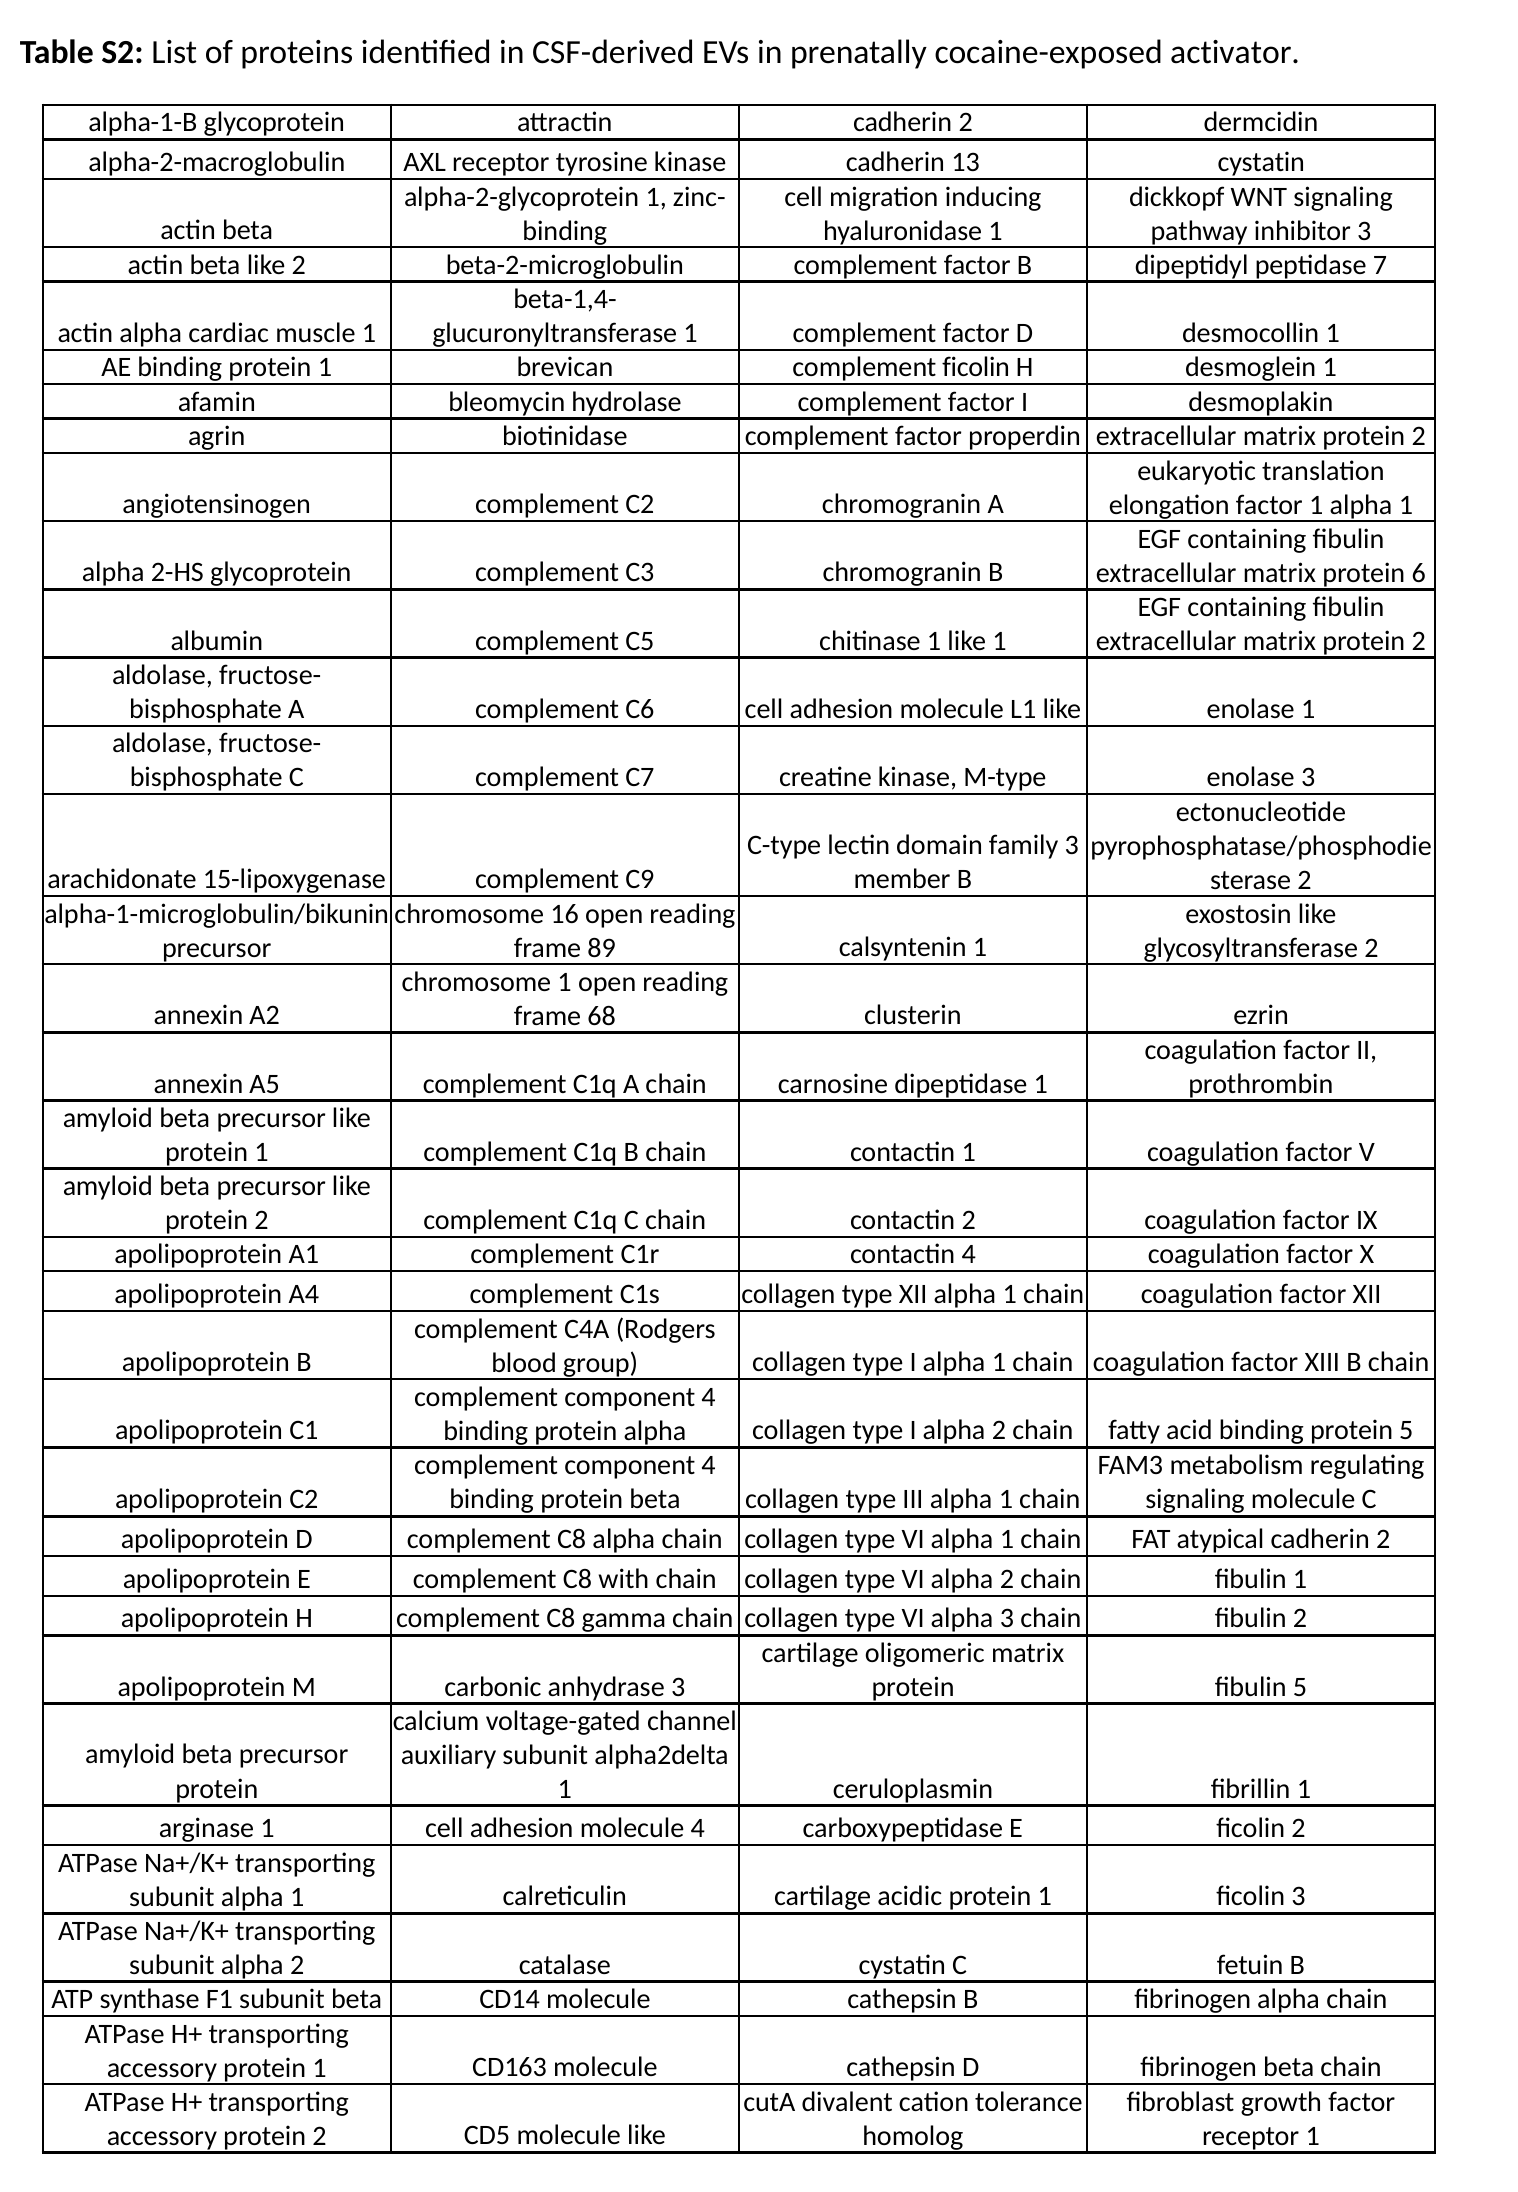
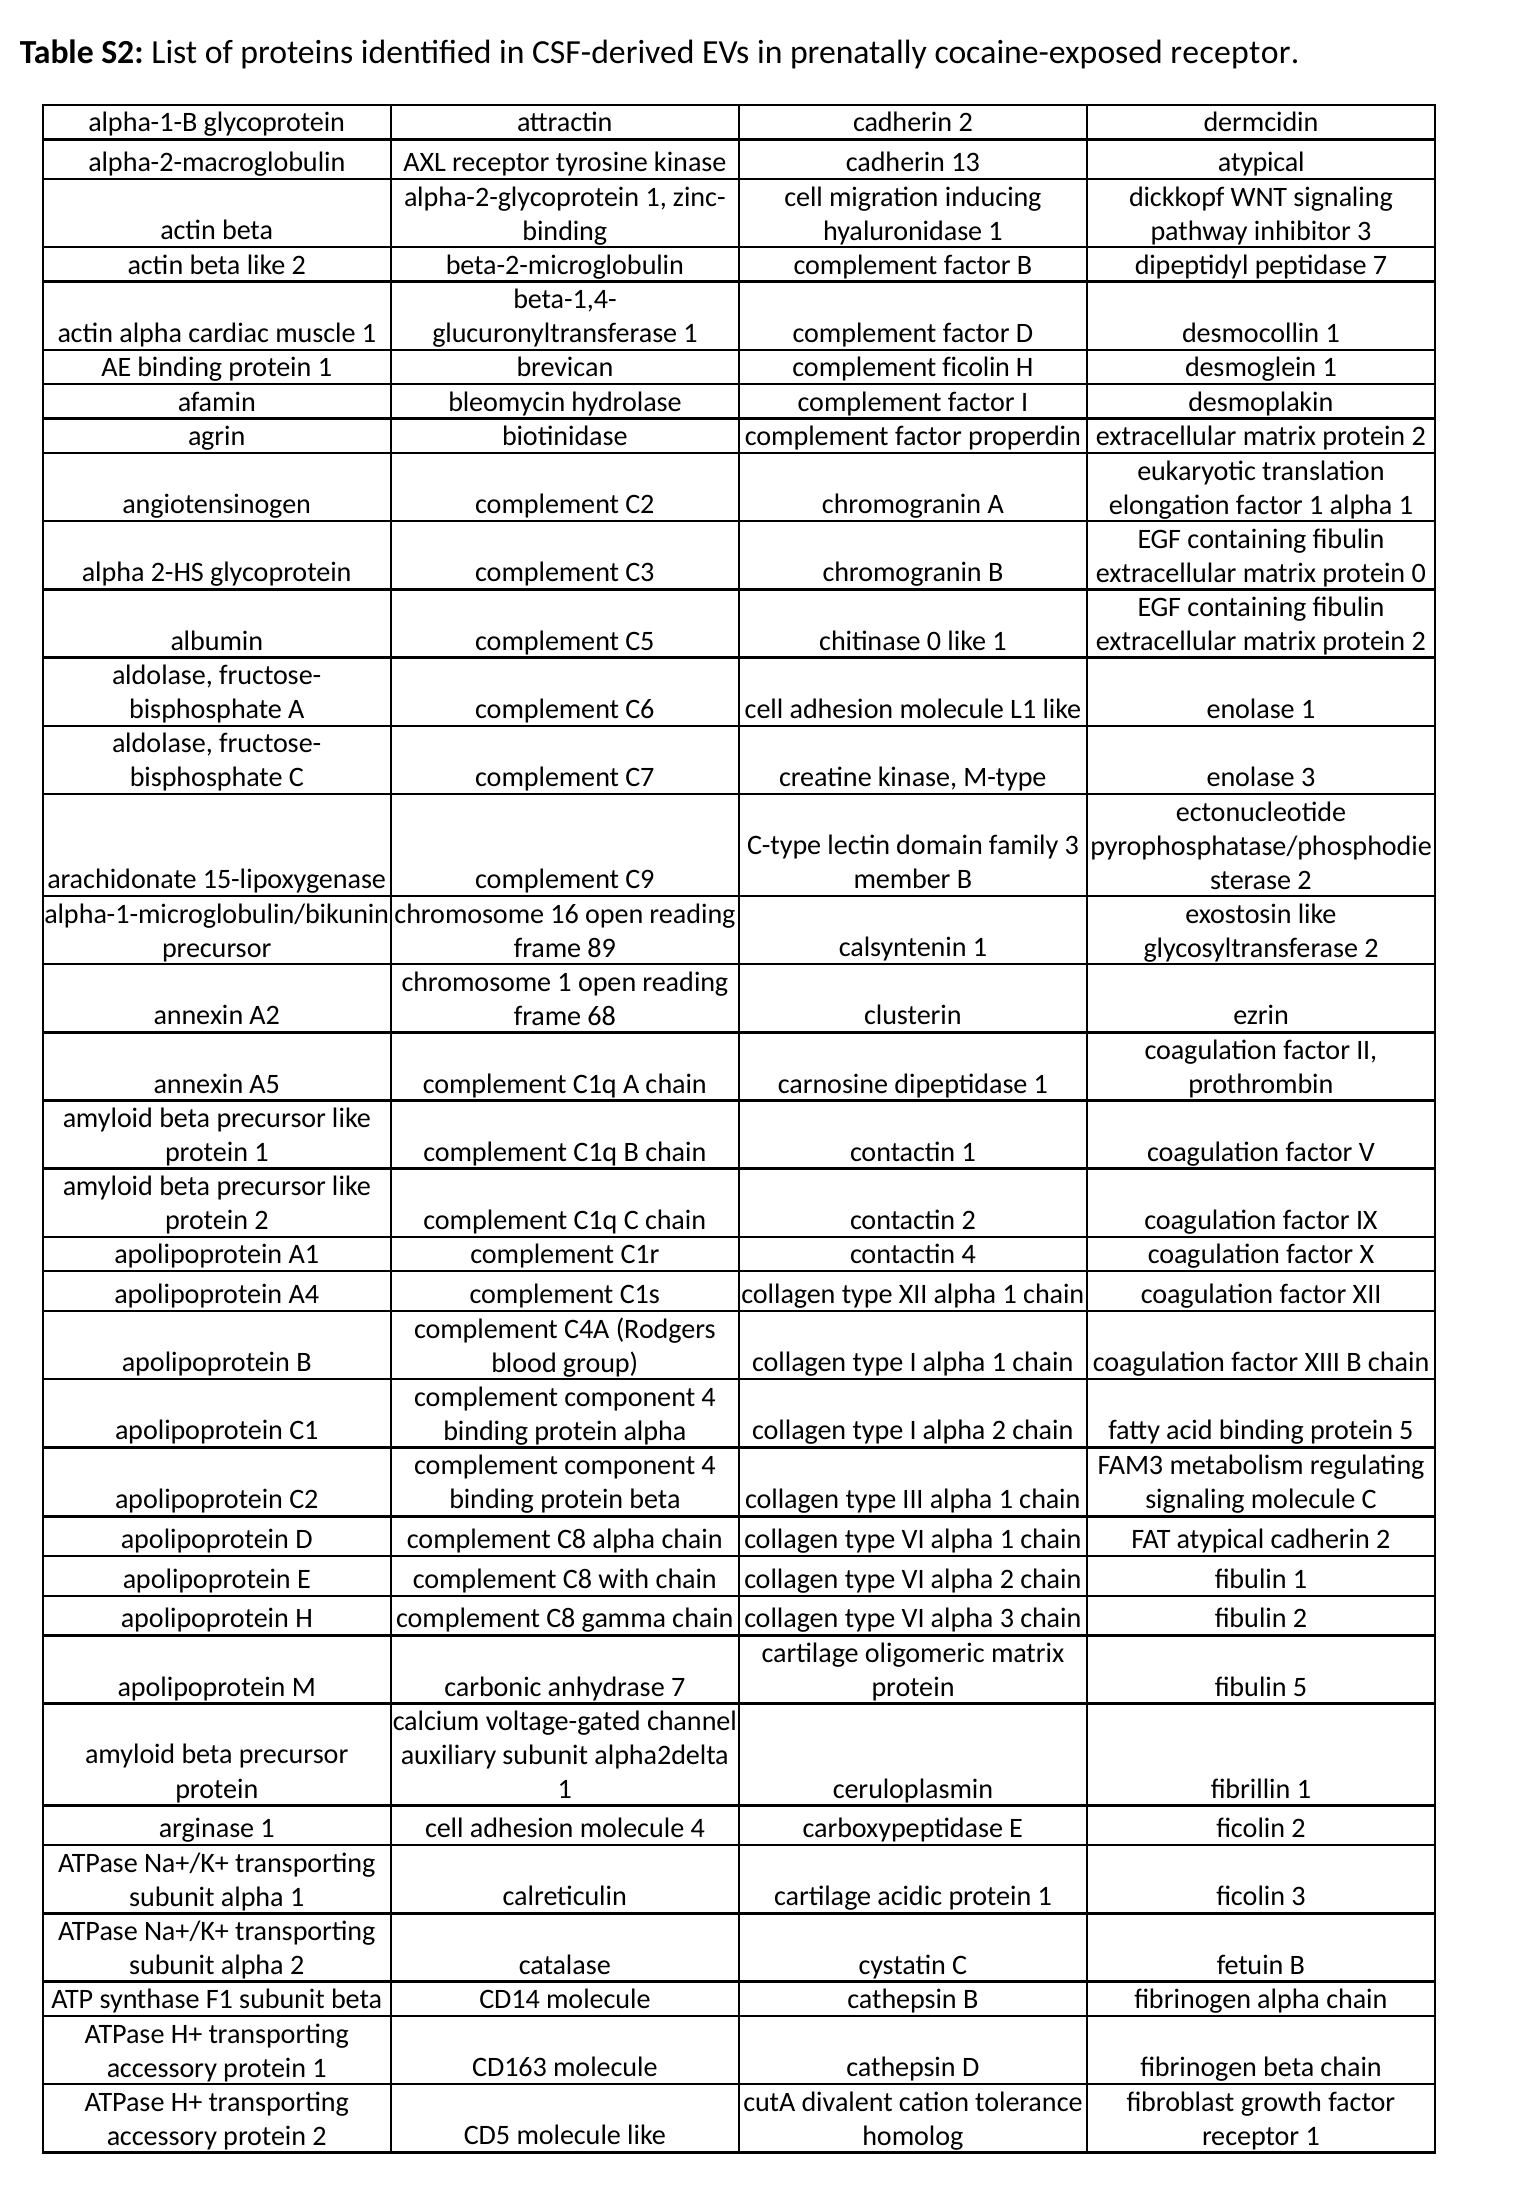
cocaine-exposed activator: activator -> receptor
13 cystatin: cystatin -> atypical
protein 6: 6 -> 0
chitinase 1: 1 -> 0
anhydrase 3: 3 -> 7
